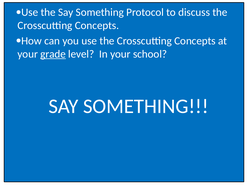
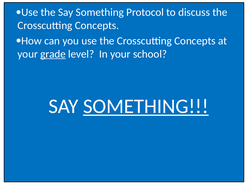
SOMETHING at (146, 106) underline: none -> present
